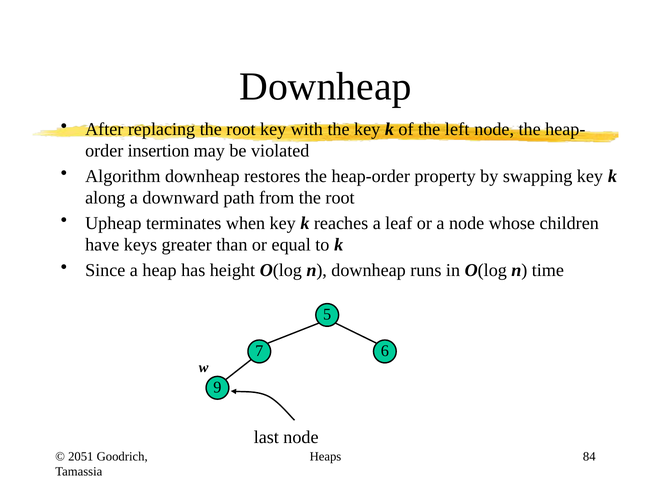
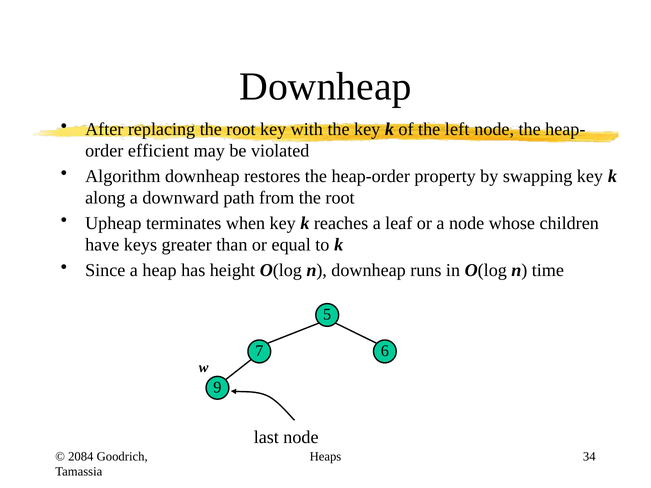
insertion: insertion -> efficient
2051: 2051 -> 2084
84: 84 -> 34
